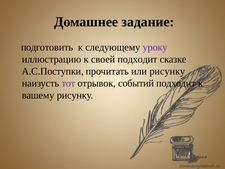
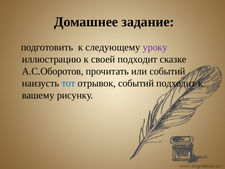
А.С.Поступки: А.С.Поступки -> А.С.Оборотов
или рисунку: рисунку -> событий
тот colour: purple -> blue
